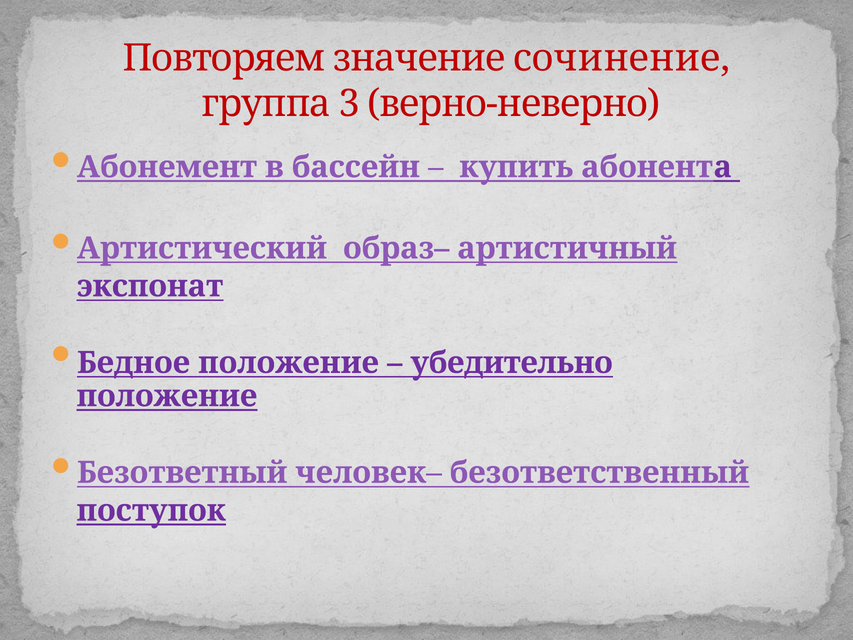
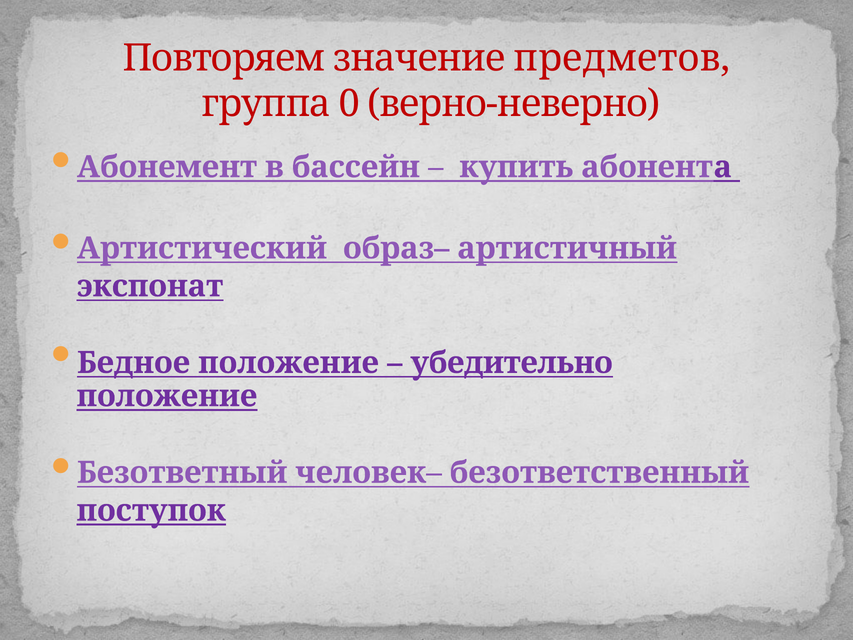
сочинение: сочинение -> предметов
3: 3 -> 0
